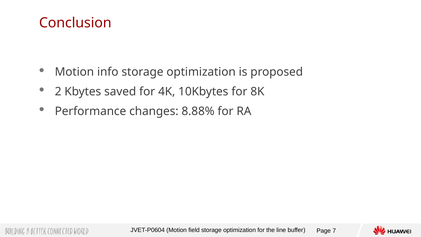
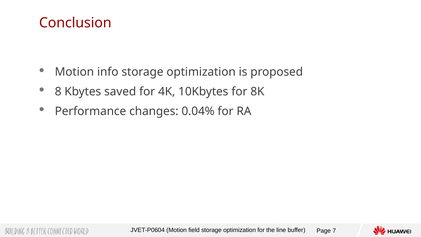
2: 2 -> 8
8.88%: 8.88% -> 0.04%
